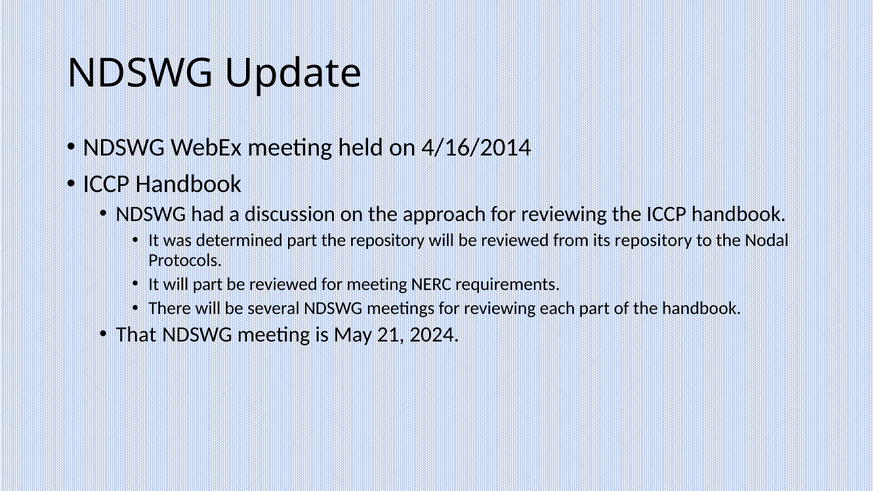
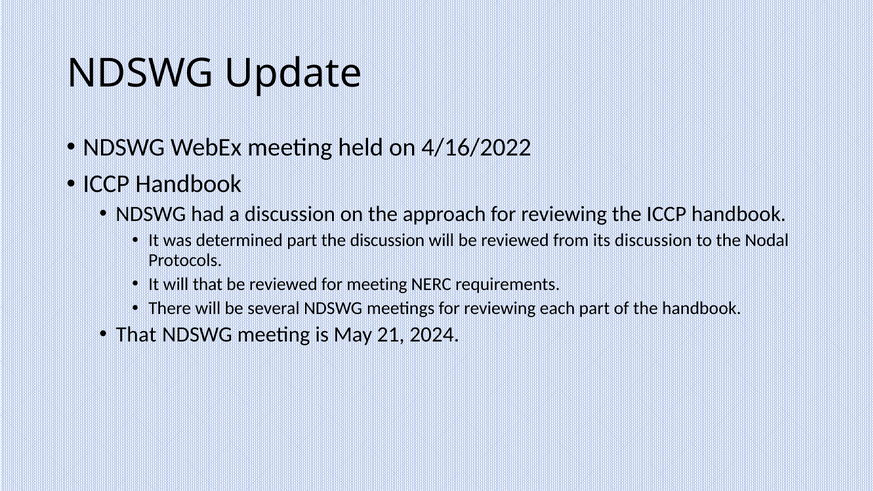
4/16/2014: 4/16/2014 -> 4/16/2022
the repository: repository -> discussion
its repository: repository -> discussion
will part: part -> that
